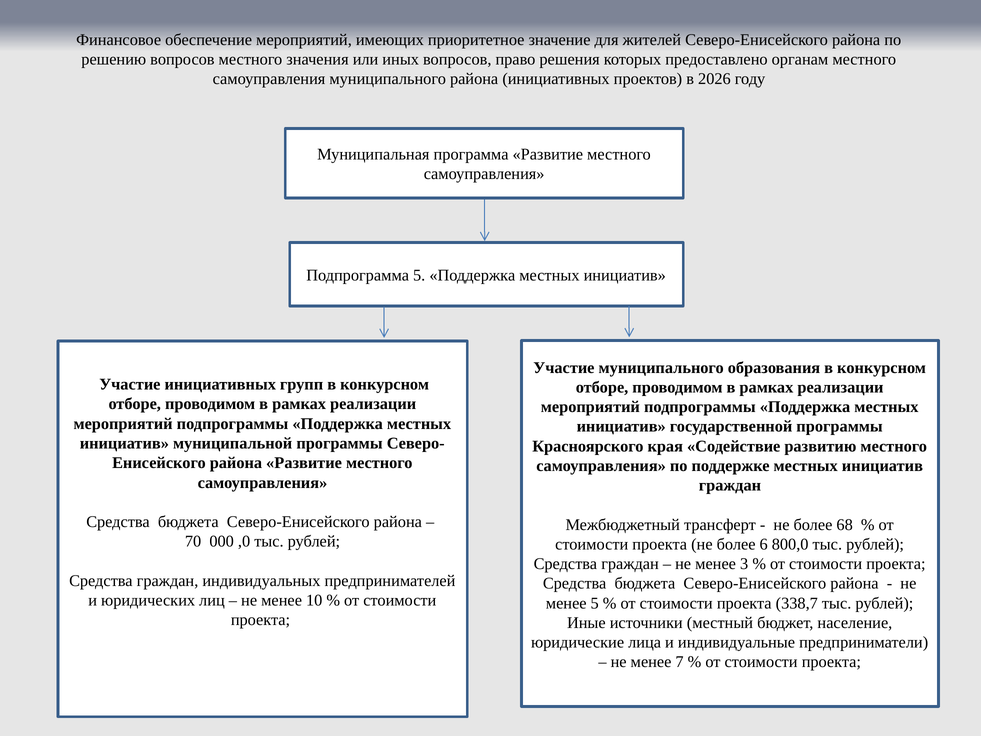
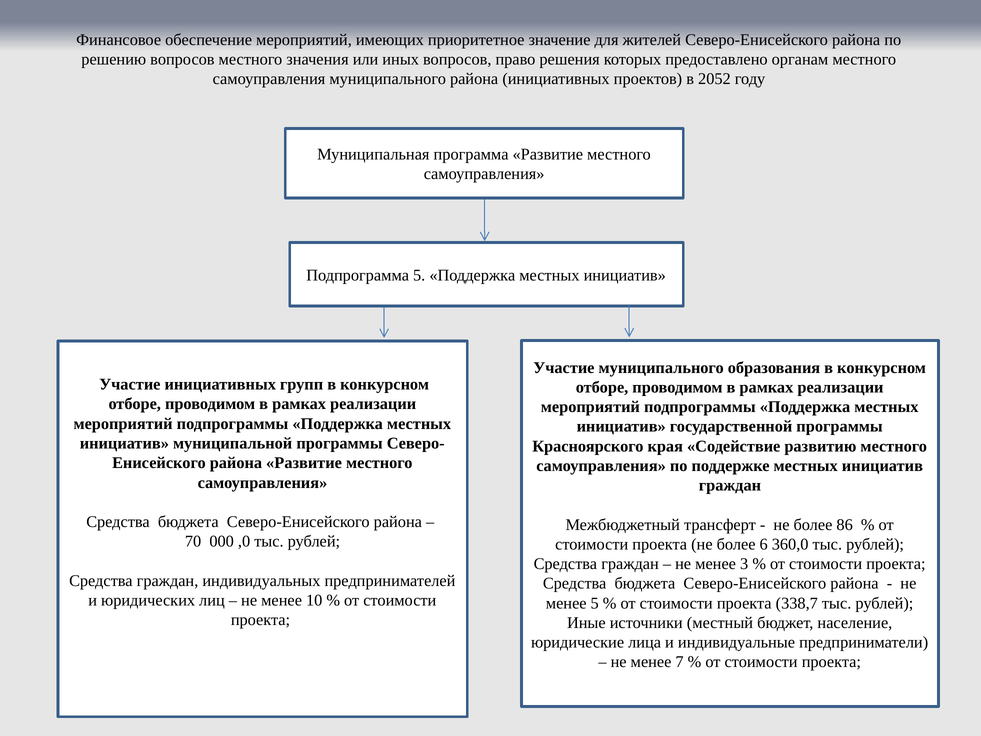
2026: 2026 -> 2052
68: 68 -> 86
800,0: 800,0 -> 360,0
